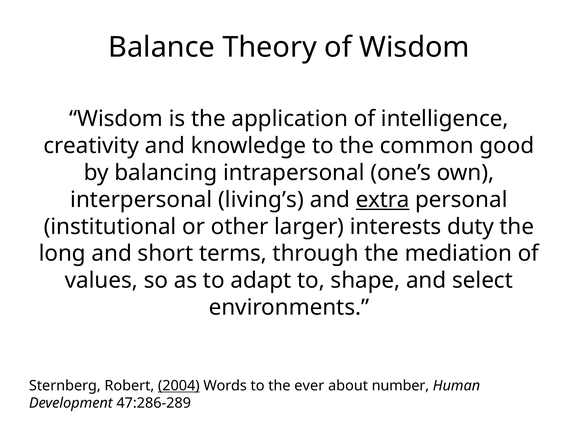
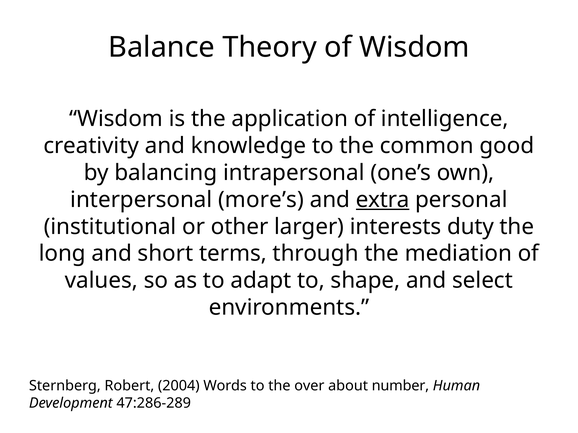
living’s: living’s -> more’s
2004 underline: present -> none
ever: ever -> over
